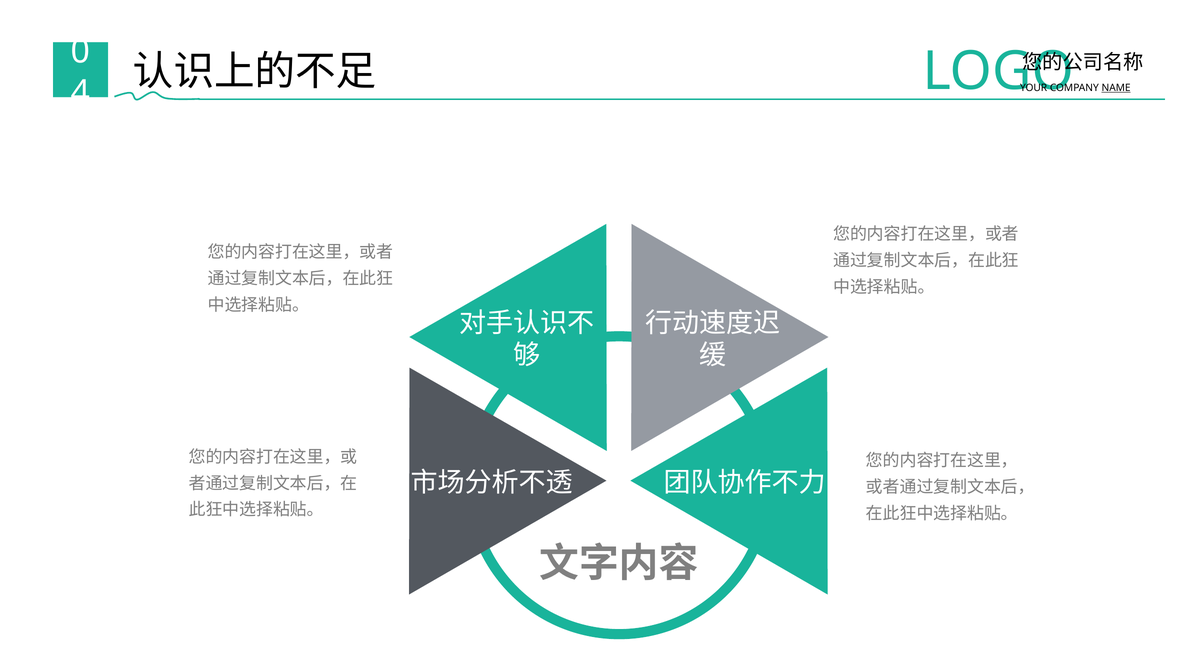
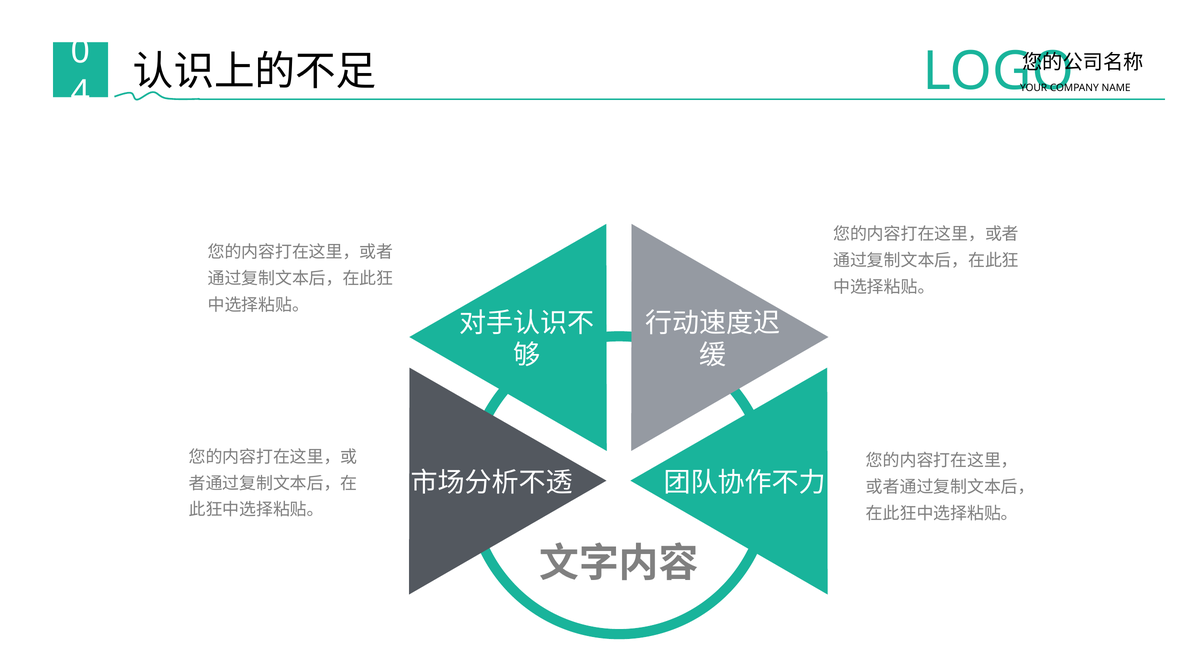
NAME underline: present -> none
